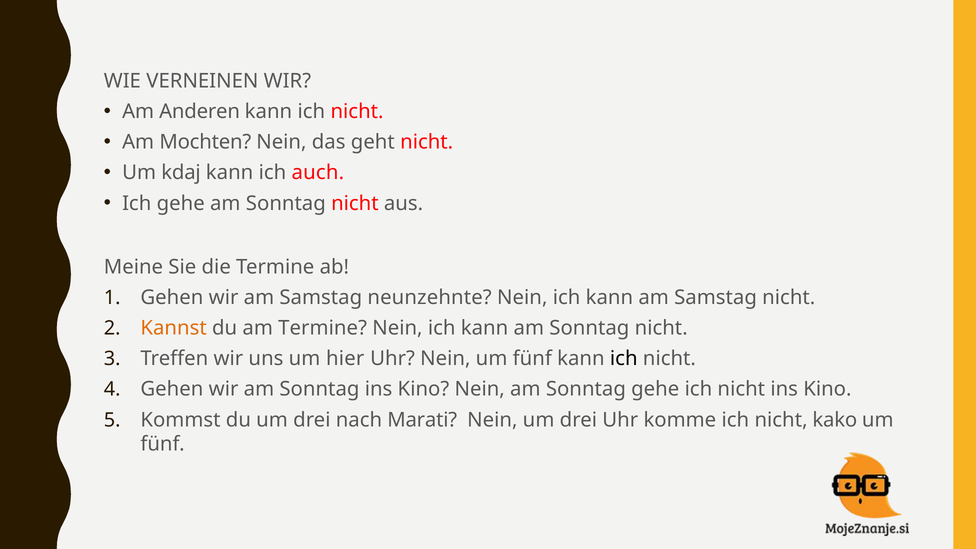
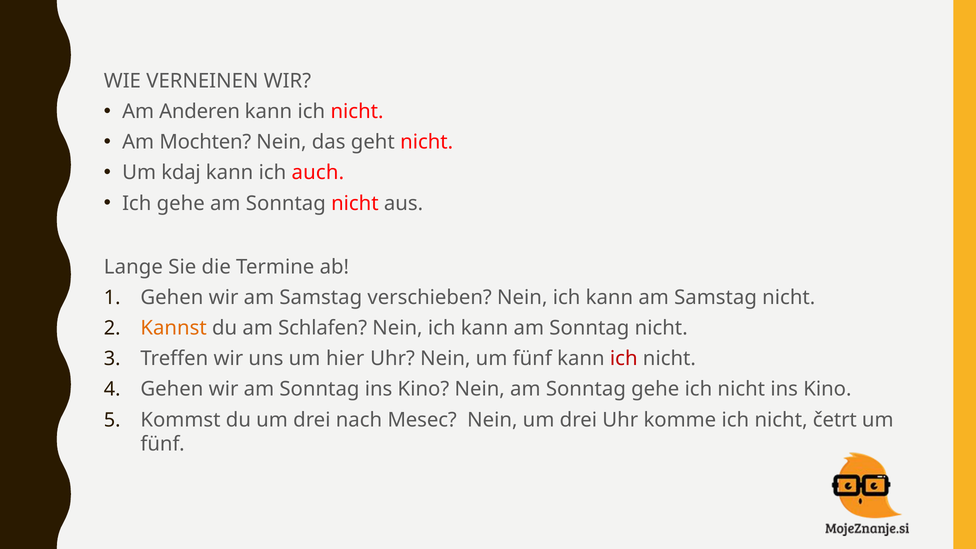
Meine: Meine -> Lange
neunzehnte: neunzehnte -> verschieben
am Termine: Termine -> Schlafen
ich at (624, 359) colour: black -> red
Marati: Marati -> Mesec
kako: kako -> četrt
